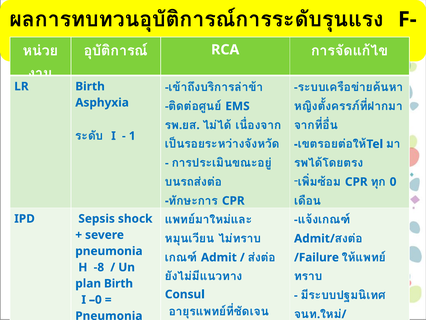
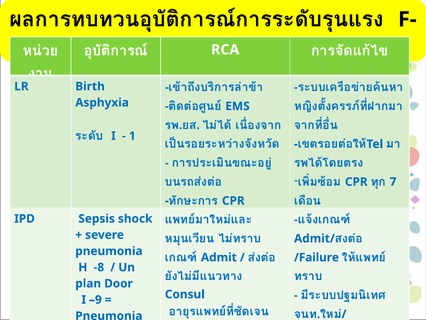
0: 0 -> 7
plan Birth: Birth -> Door
–0: –0 -> –9
